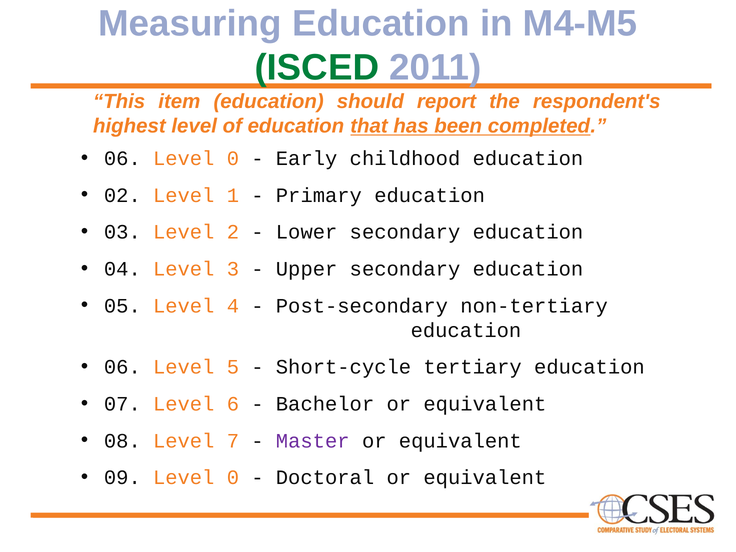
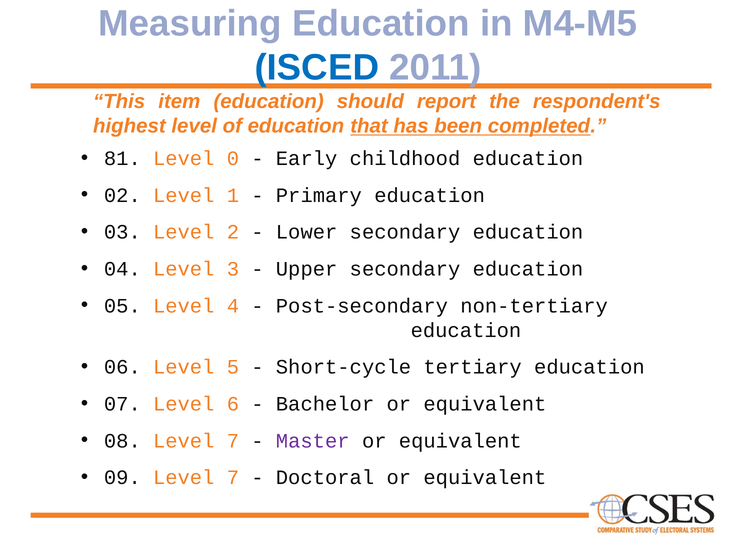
ISCED colour: green -> blue
06 at (122, 158): 06 -> 81
09 Level 0: 0 -> 7
